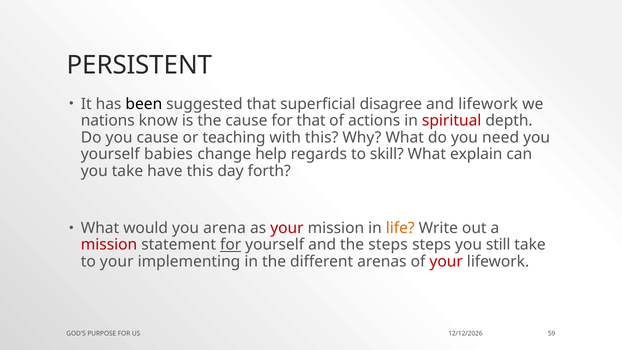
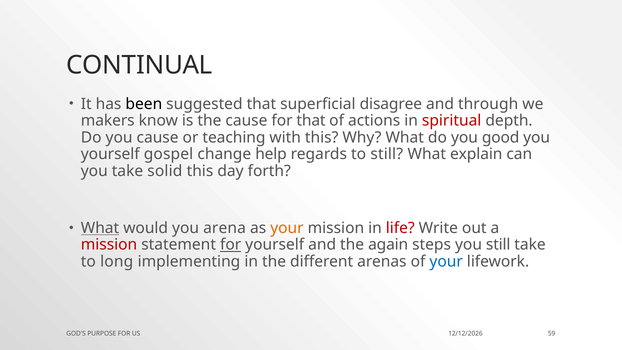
PERSISTENT: PERSISTENT -> CONTINUAL
and lifework: lifework -> through
nations: nations -> makers
need: need -> good
babies: babies -> gospel
to skill: skill -> still
have: have -> solid
What at (100, 228) underline: none -> present
your at (287, 228) colour: red -> orange
life colour: orange -> red
the steps: steps -> again
to your: your -> long
your at (446, 262) colour: red -> blue
